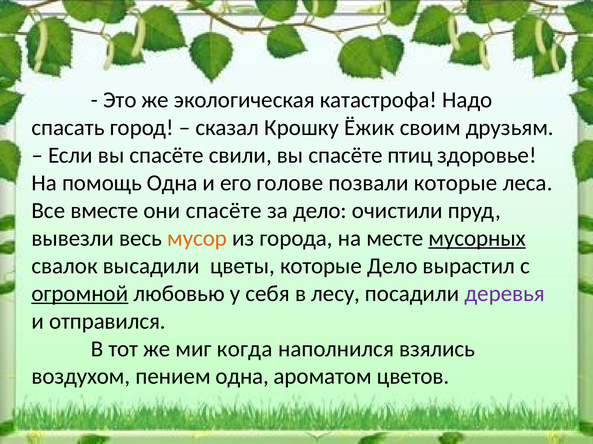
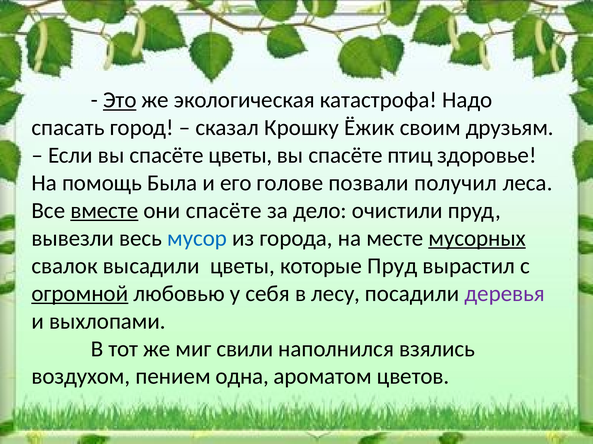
Это underline: none -> present
спасёте свили: свили -> цветы
помощь Одна: Одна -> Была
позвали которые: которые -> получил
вместе underline: none -> present
мусор colour: orange -> blue
которые Дело: Дело -> Пруд
отправился: отправился -> выхлопами
когда: когда -> свили
